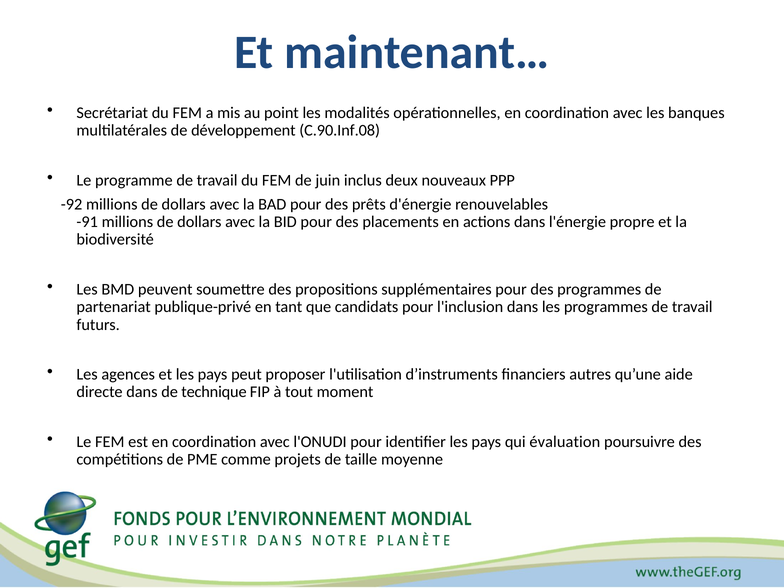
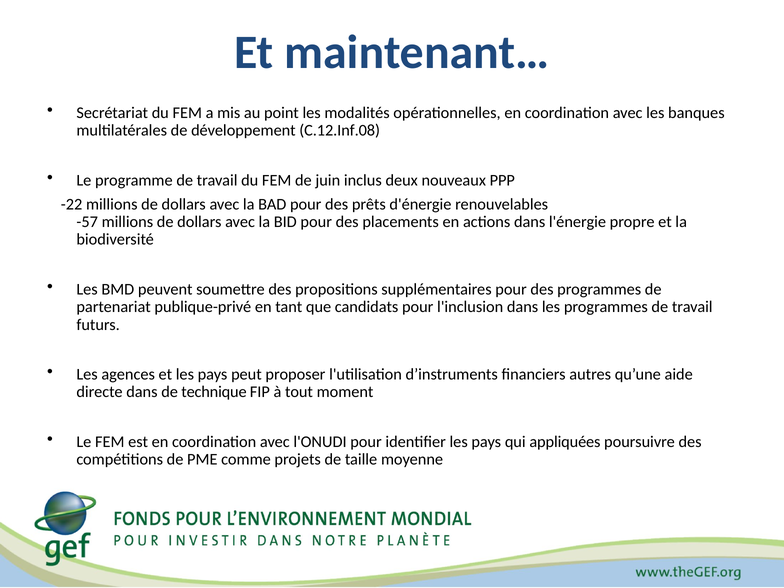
C.90.Inf.08: C.90.Inf.08 -> C.12.Inf.08
-92: -92 -> -22
-91: -91 -> -57
évaluation: évaluation -> appliquées
